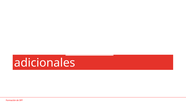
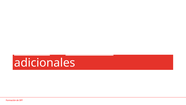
Sesión underline: none -> present
